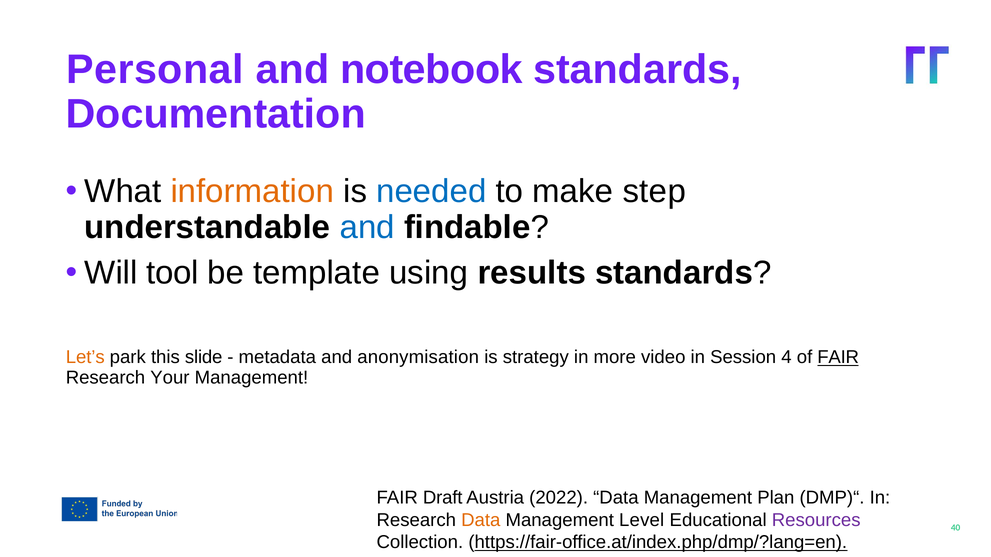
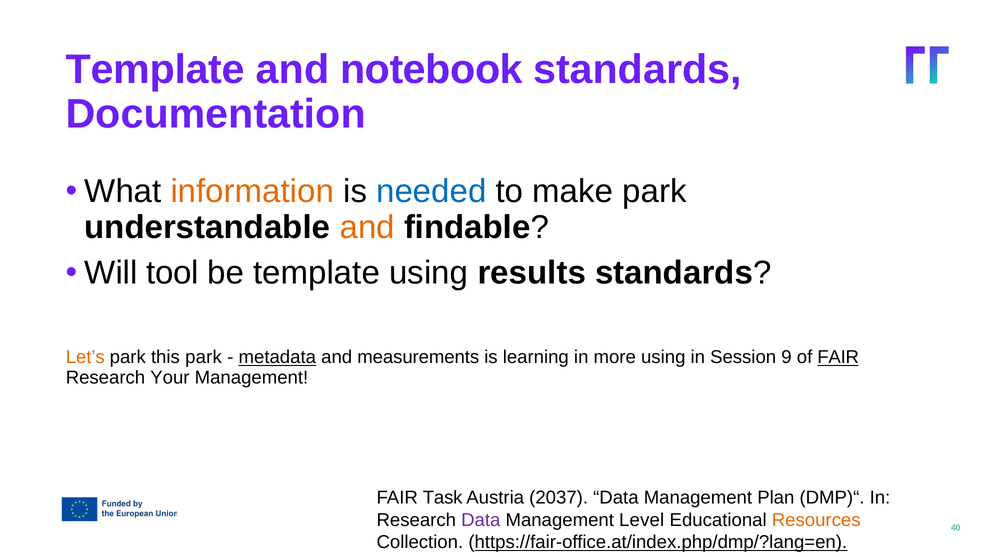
Personal at (155, 70): Personal -> Template
make step: step -> park
and at (367, 227) colour: blue -> orange
this slide: slide -> park
metadata underline: none -> present
anonymisation: anonymisation -> measurements
strategy: strategy -> learning
more video: video -> using
4: 4 -> 9
Draft: Draft -> Task
2022: 2022 -> 2037
Data at (481, 520) colour: orange -> purple
Resources colour: purple -> orange
